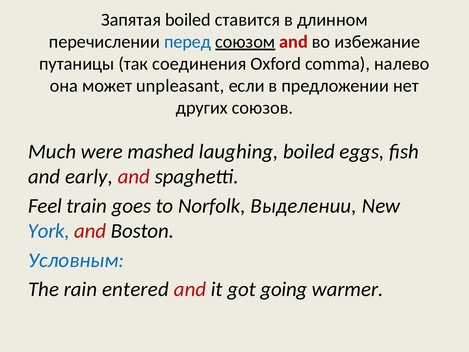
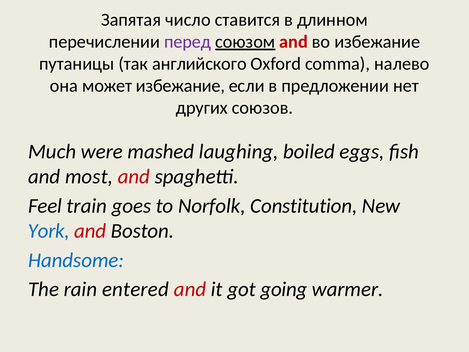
Запятая boiled: boiled -> число
перед colour: blue -> purple
соединения: соединения -> английского
может unpleasant: unpleasant -> избежание
early: early -> most
Выделении: Выделении -> Constitution
Условным: Условным -> Handsome
